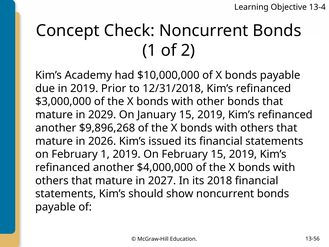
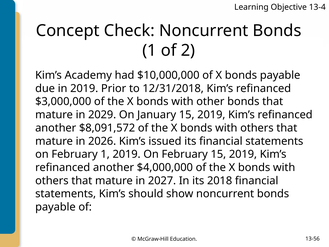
$9,896,268: $9,896,268 -> $8,091,572
